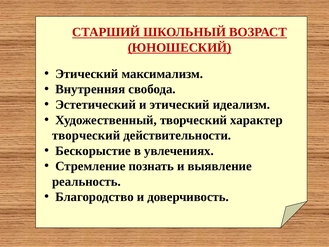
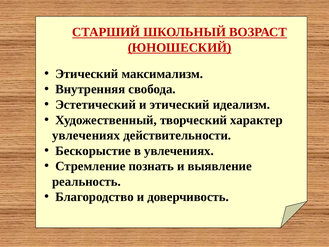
творческий at (86, 135): творческий -> увлечениях
